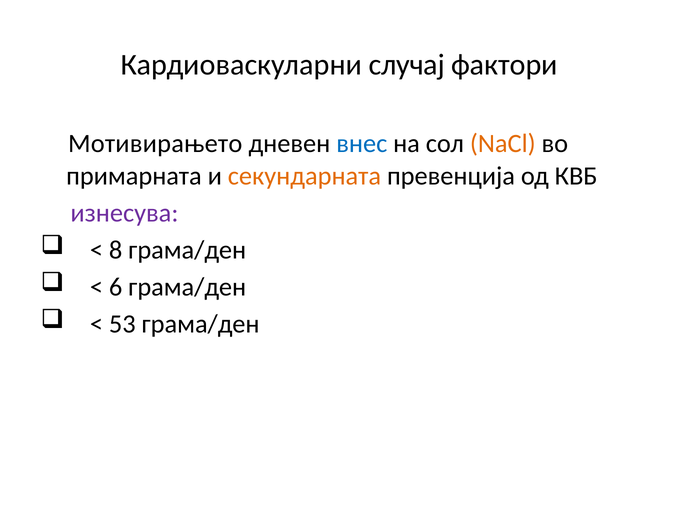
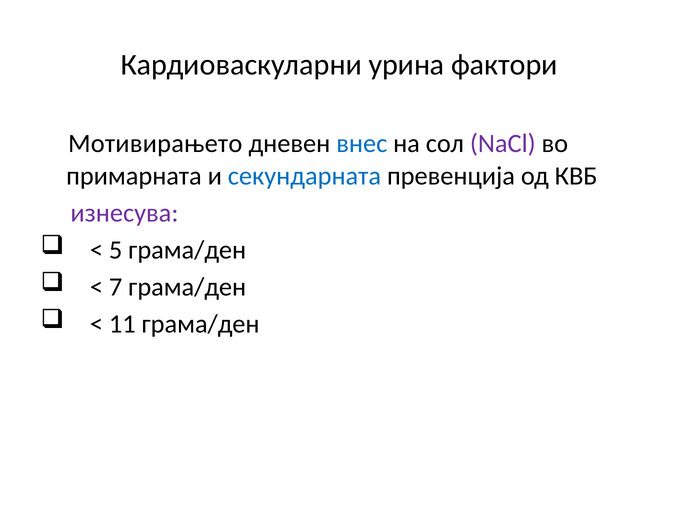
случај: случај -> урина
NaCl colour: orange -> purple
секундарната colour: orange -> blue
8: 8 -> 5
6: 6 -> 7
53: 53 -> 11
